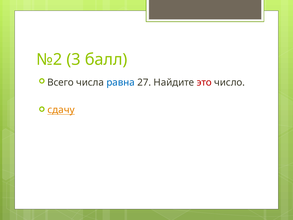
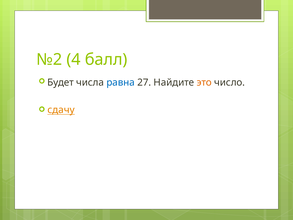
3: 3 -> 4
Всего: Всего -> Будет
это colour: red -> orange
